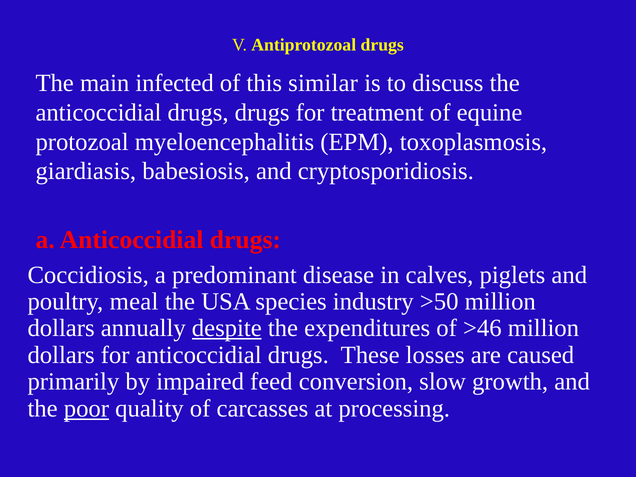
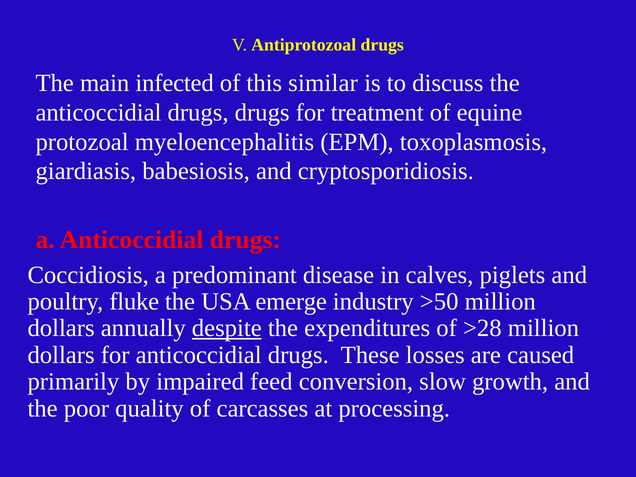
meal: meal -> fluke
species: species -> emerge
>46: >46 -> >28
poor underline: present -> none
